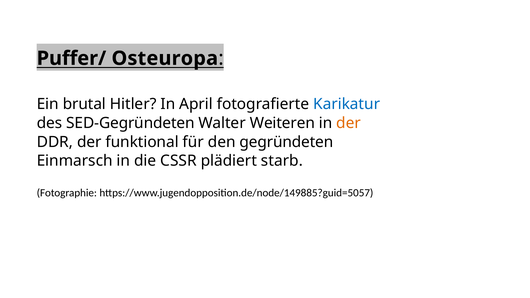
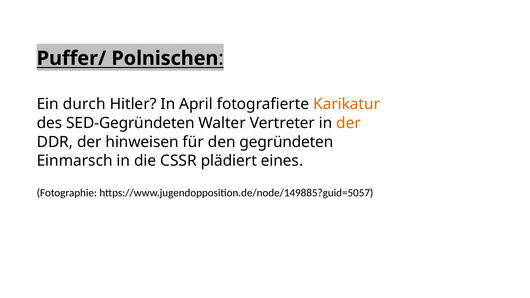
Osteuropa: Osteuropa -> Polnischen
brutal: brutal -> durch
Karikatur colour: blue -> orange
Weiteren: Weiteren -> Vertreter
funktional: funktional -> hinweisen
starb: starb -> eines
